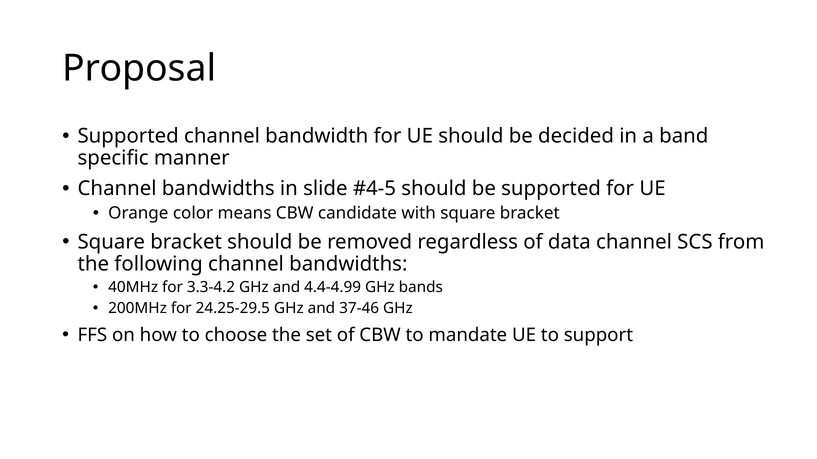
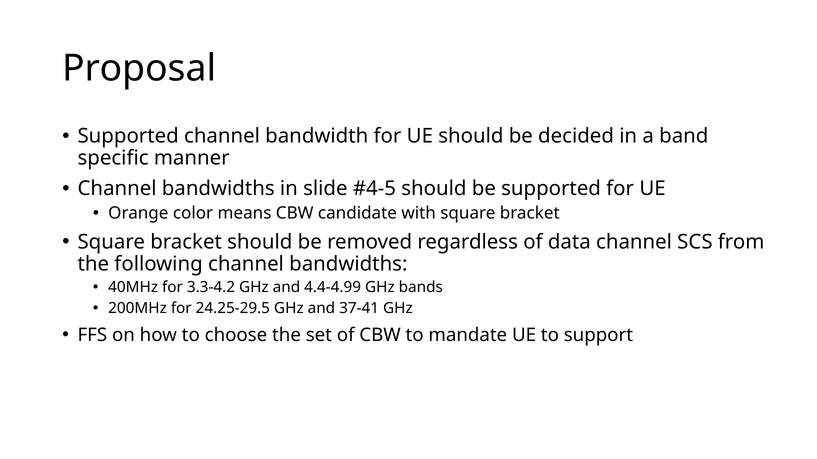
37-46: 37-46 -> 37-41
